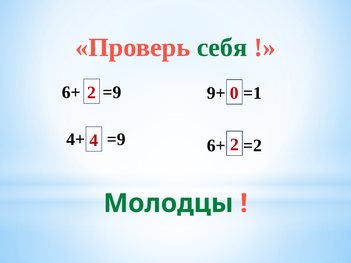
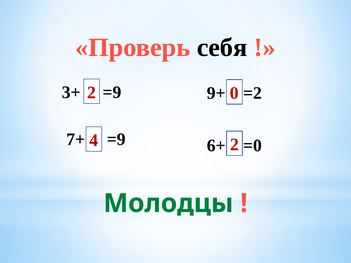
себя colour: green -> black
6+ at (71, 93): 6+ -> 3+
=1: =1 -> =2
4+: 4+ -> 7+
=2: =2 -> =0
